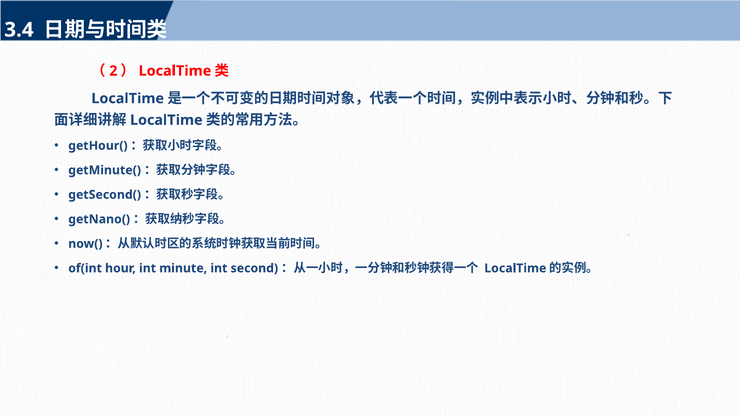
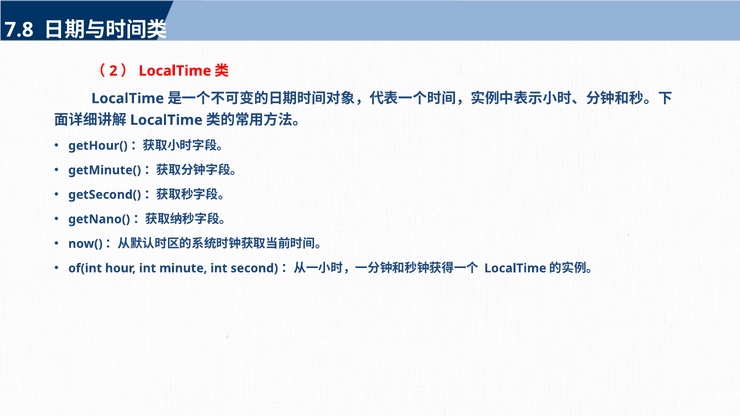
3.4: 3.4 -> 7.8
